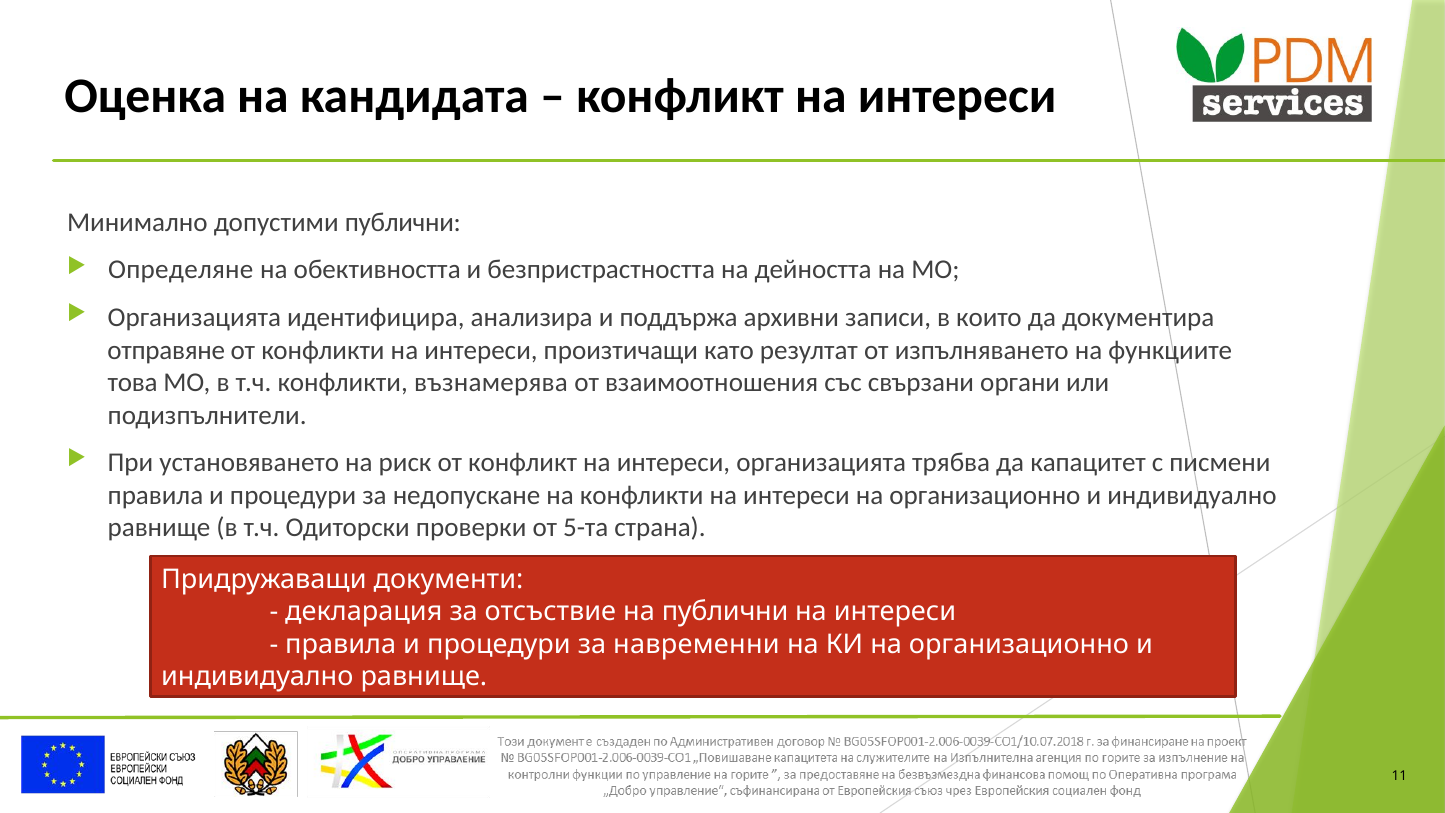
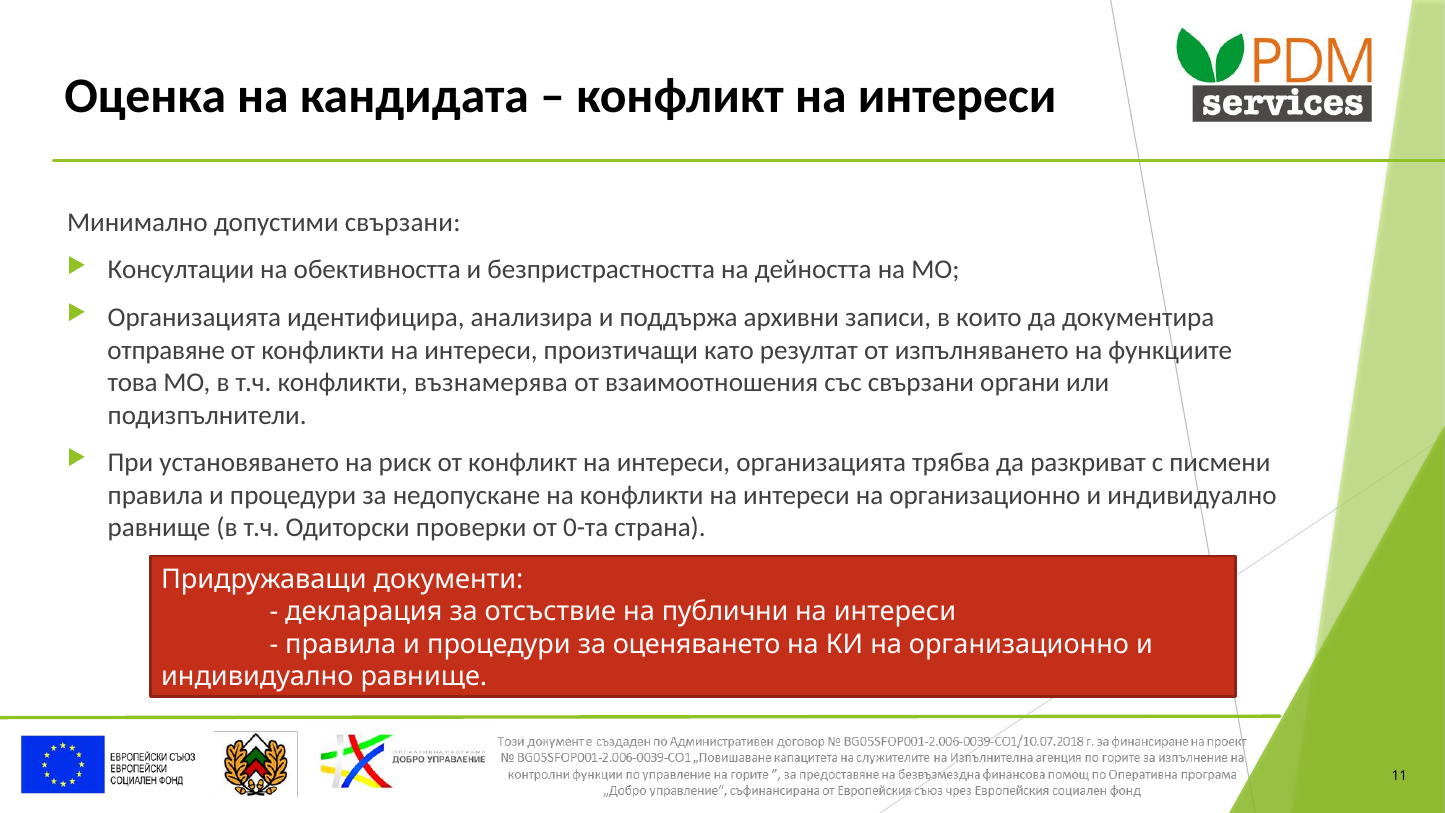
допустими публични: публични -> свързани
Определяне: Определяне -> Консултации
капацитет: капацитет -> разкриват
5-та: 5-та -> 0-та
навременни: навременни -> оценяването
